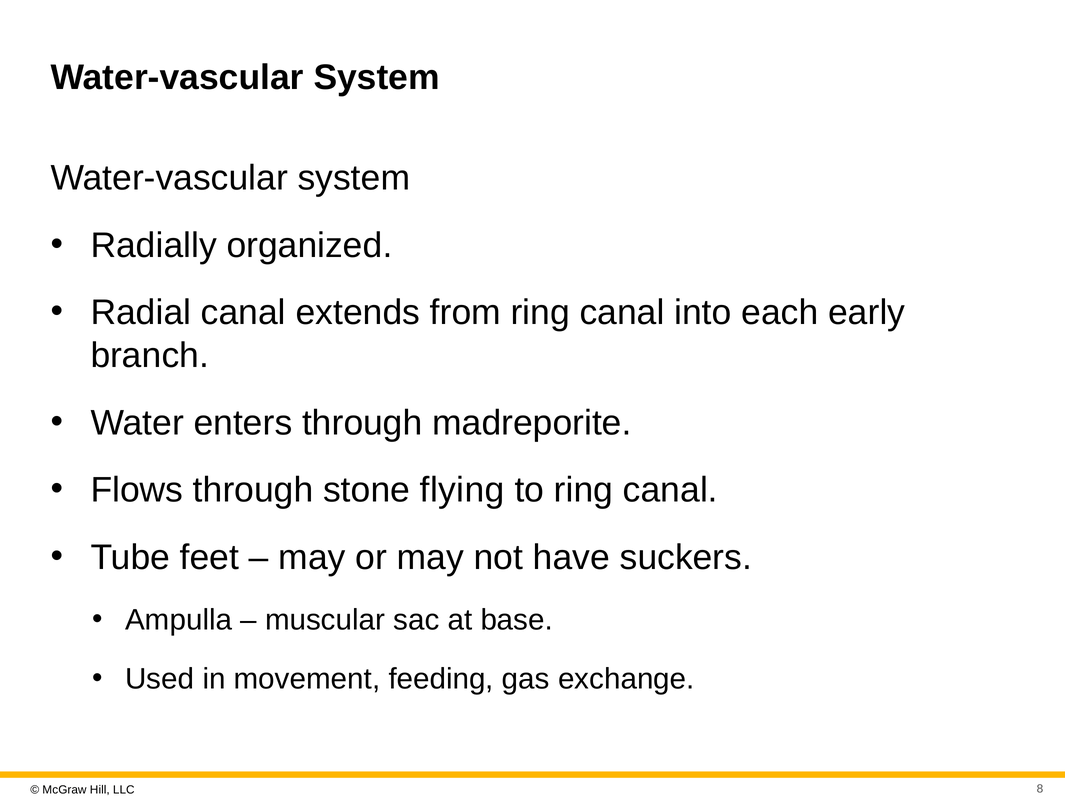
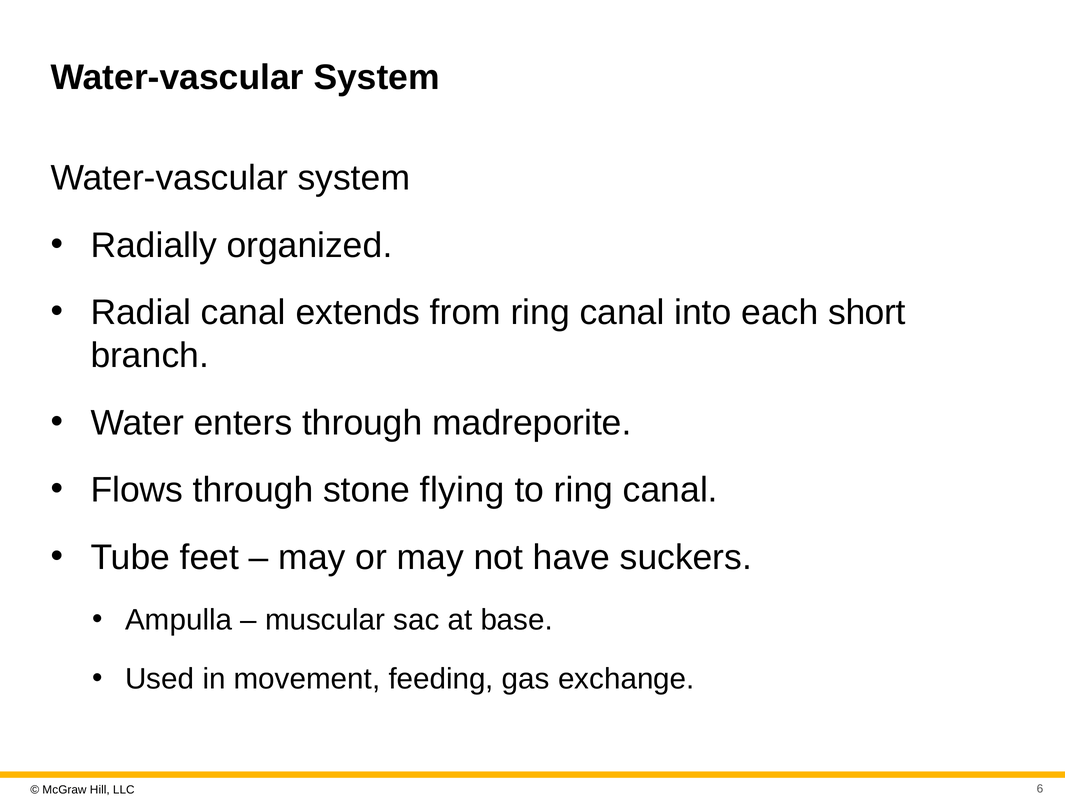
early: early -> short
8: 8 -> 6
